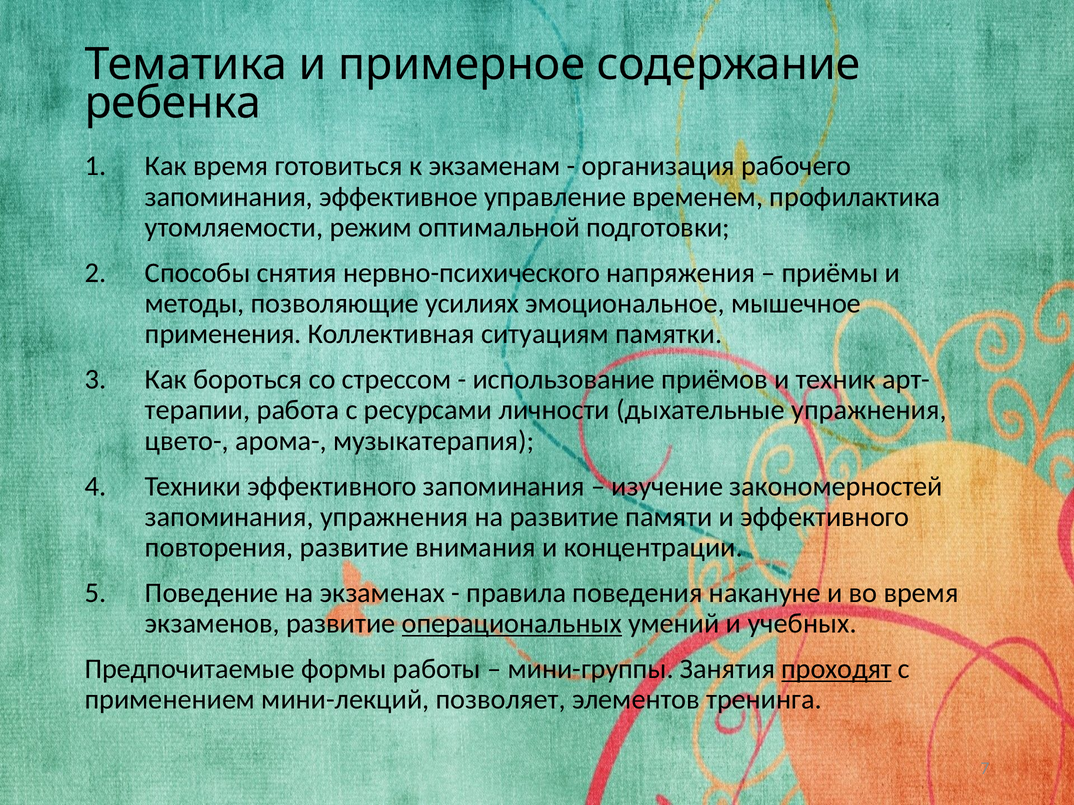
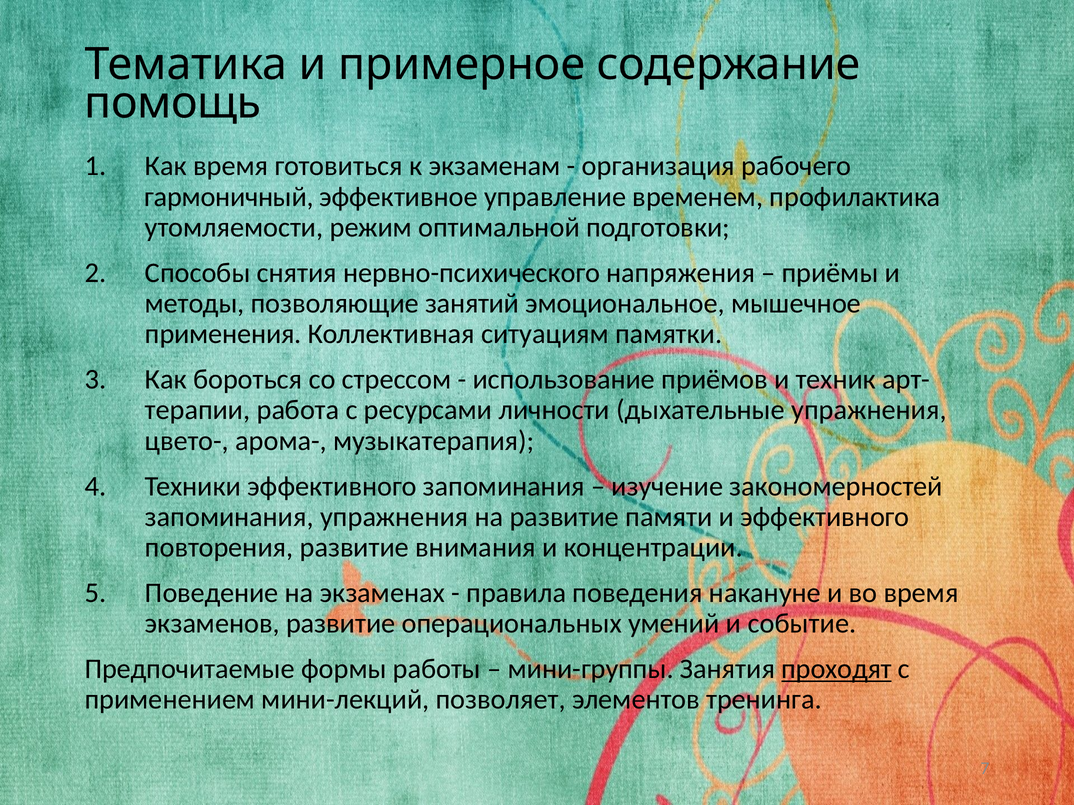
ребенка: ребенка -> помощь
запоминания at (229, 197): запоминания -> гармоничный
усилиях: усилиях -> занятий
операциональных underline: present -> none
учебных: учебных -> событие
